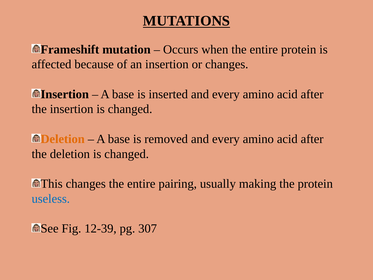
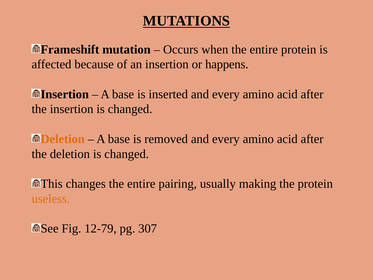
or changes: changes -> happens
useless colour: blue -> orange
12-39: 12-39 -> 12-79
